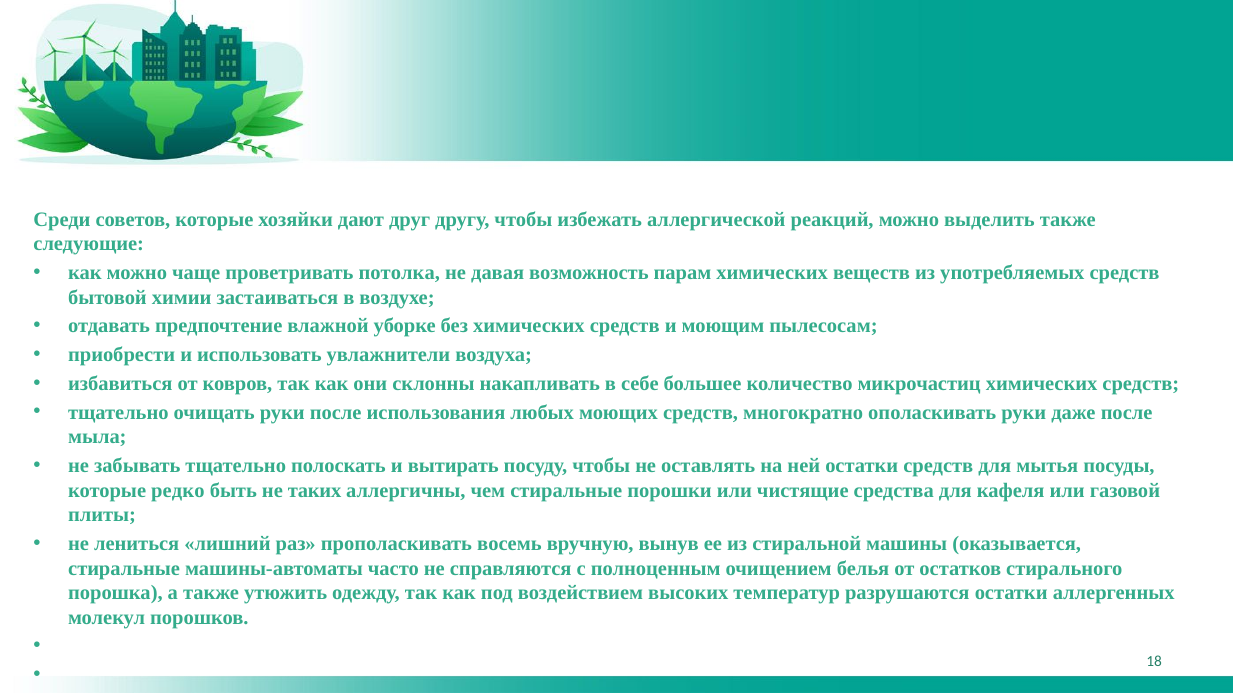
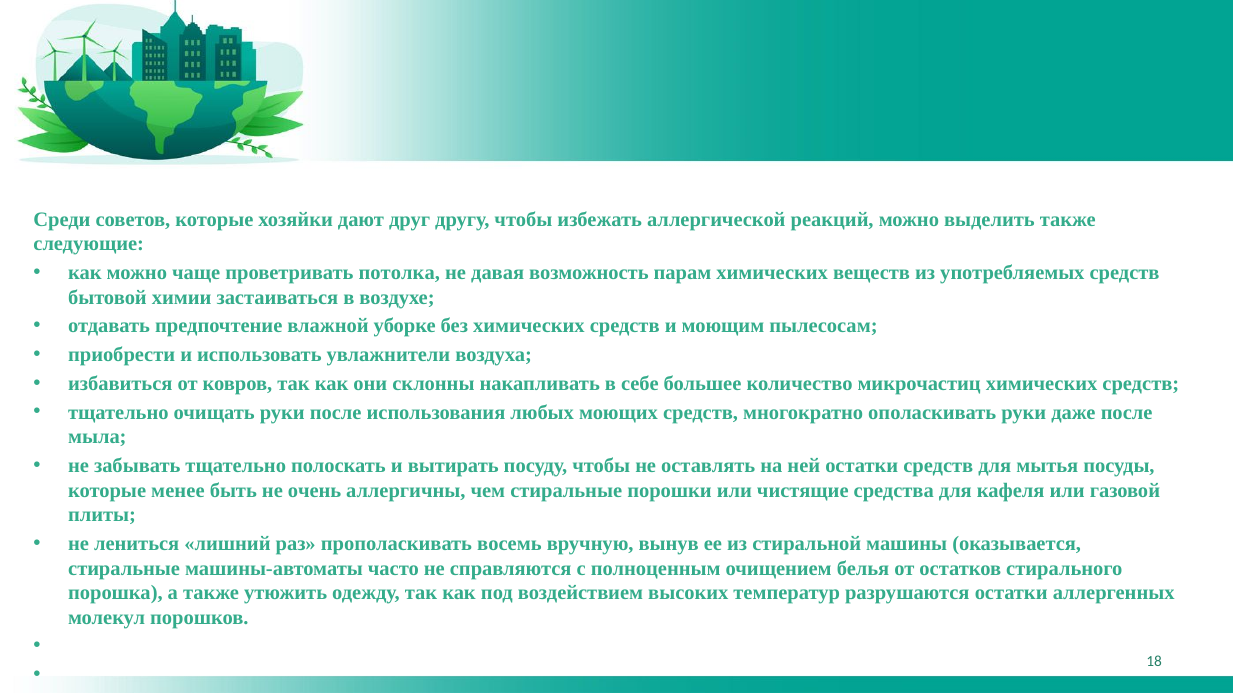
редко: редко -> менее
таких: таких -> очень
